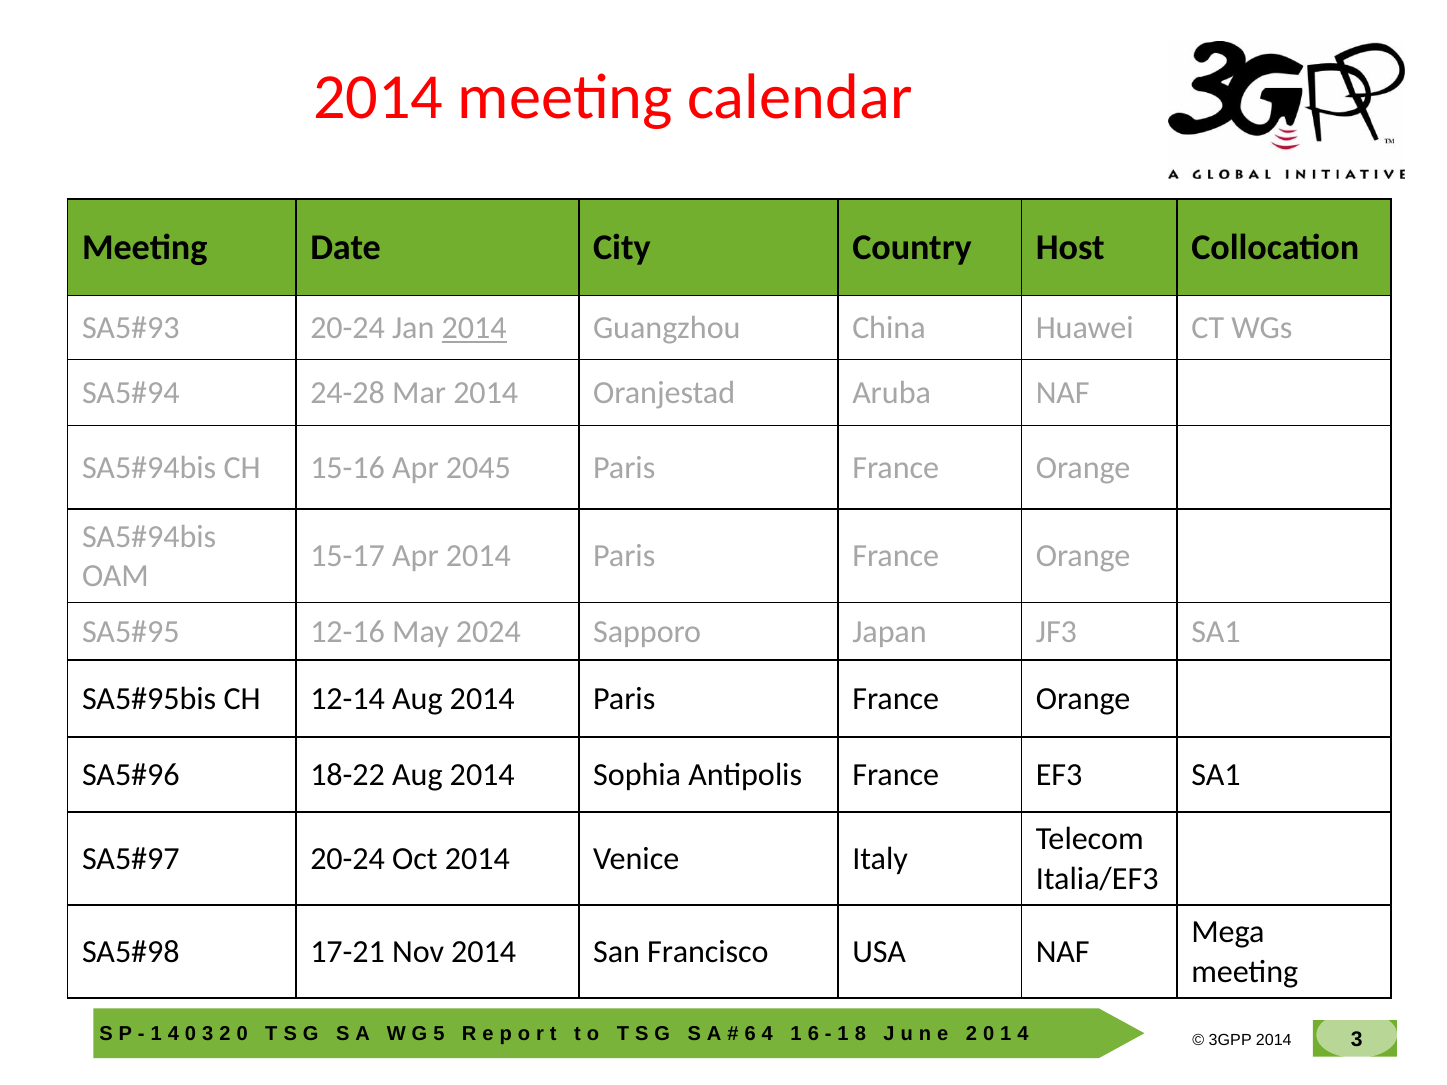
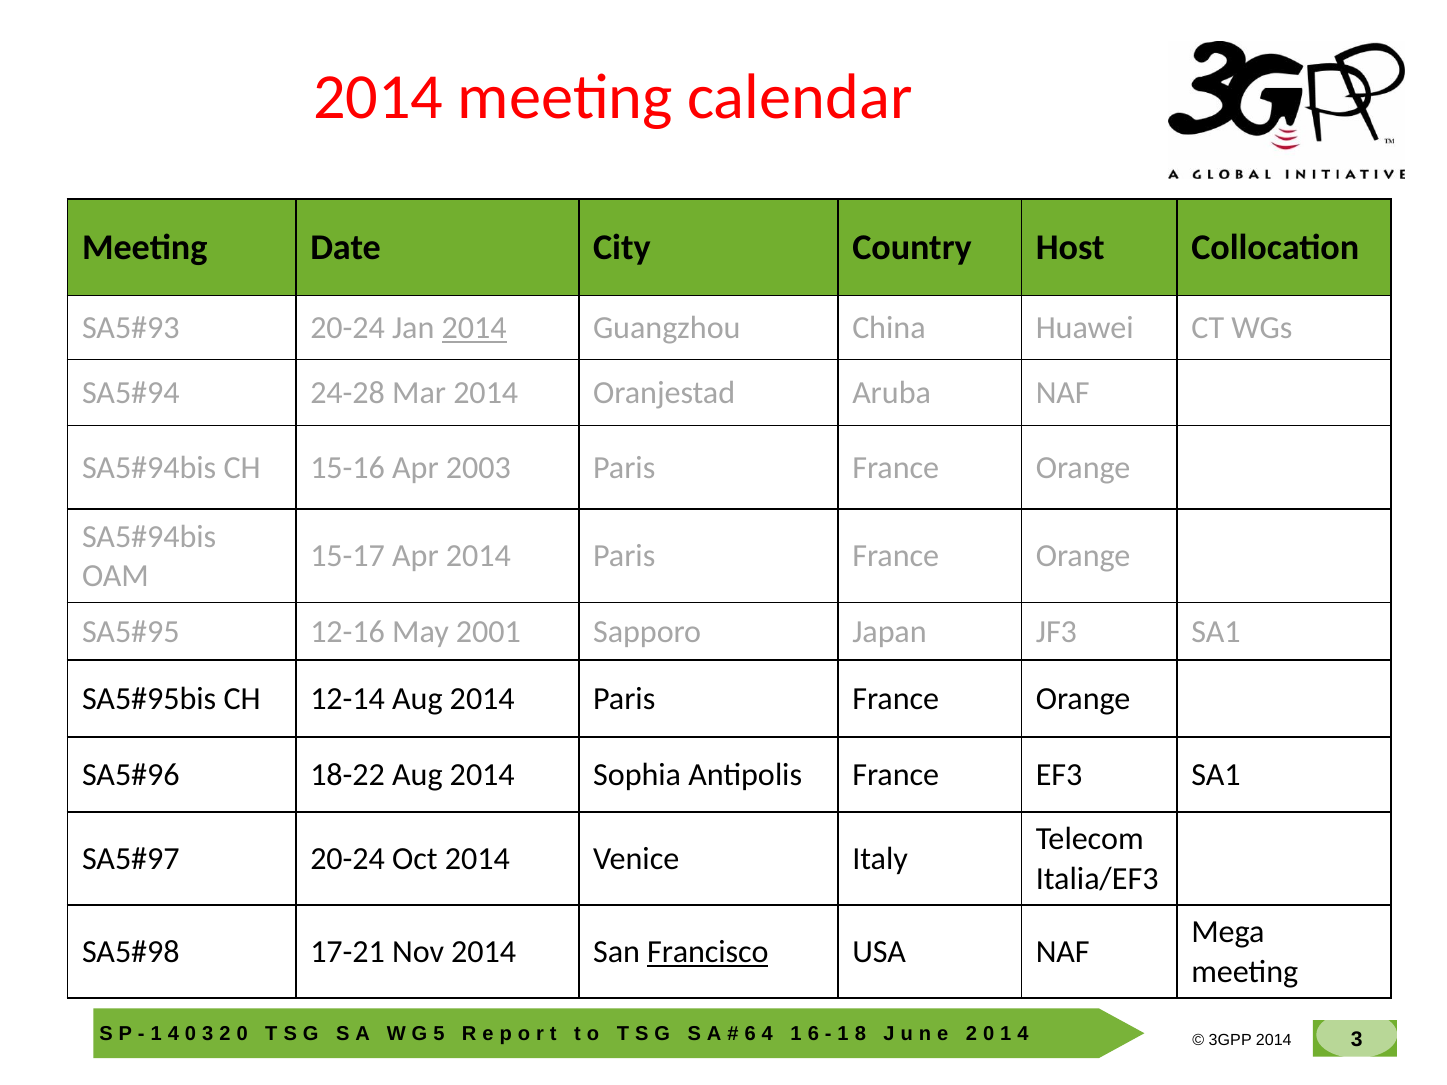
2045: 2045 -> 2003
2024: 2024 -> 2001
Francisco underline: none -> present
